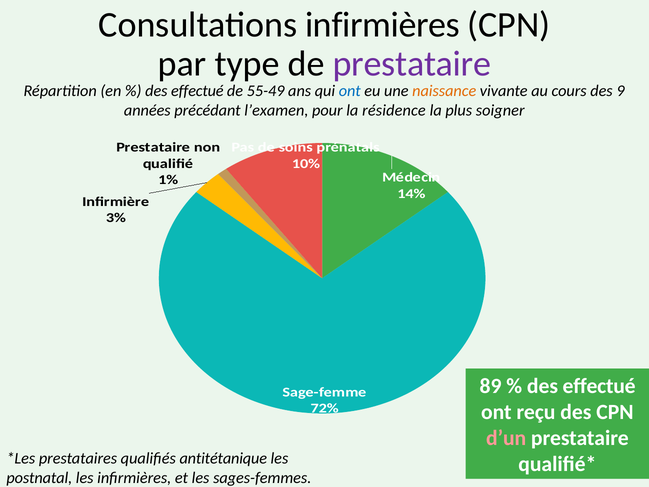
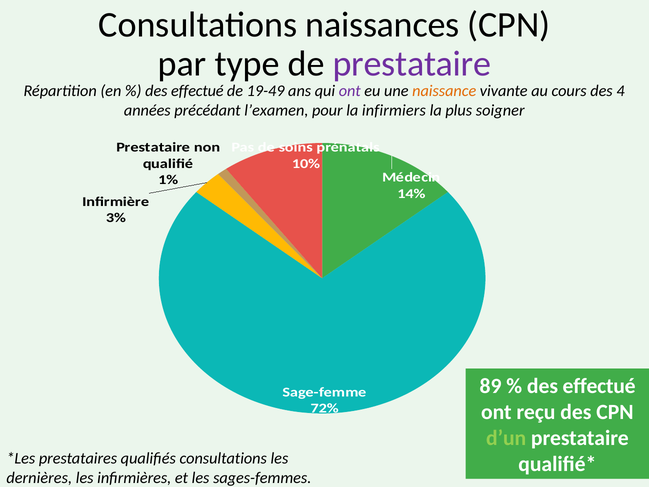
Consultations infirmières: infirmières -> naissances
55-49: 55-49 -> 19-49
ont at (350, 91) colour: blue -> purple
9: 9 -> 4
résidence: résidence -> infirmiers
d’un colour: pink -> light green
qualifiés antitétanique: antitétanique -> consultations
postnatal: postnatal -> dernières
